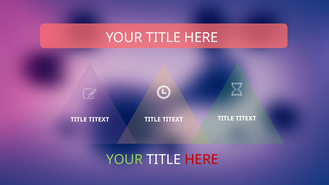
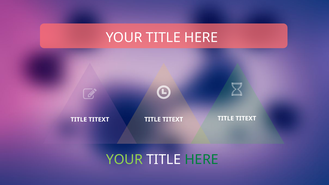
HERE at (201, 160) colour: red -> green
